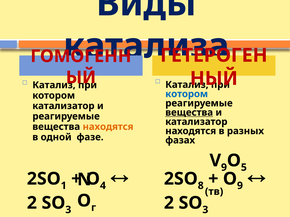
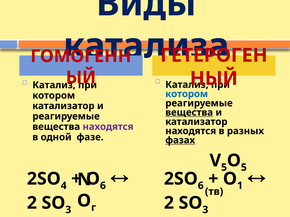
находятся at (108, 127) colour: orange -> purple
фазах underline: none -> present
9 at (224, 168): 9 -> 5
1: 1 -> 4
4 at (103, 186): 4 -> 6
8 at (201, 186): 8 -> 6
9 at (240, 186): 9 -> 1
